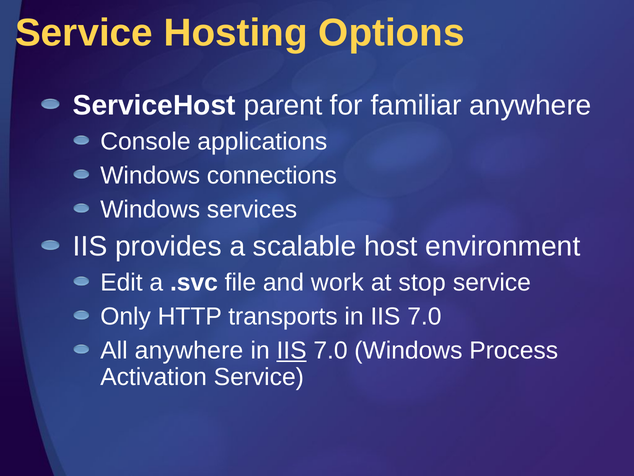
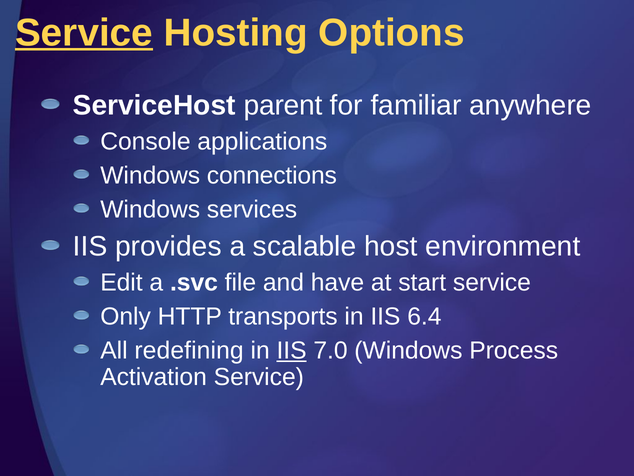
Service at (84, 33) underline: none -> present
work: work -> have
stop: stop -> start
transports in IIS 7.0: 7.0 -> 6.4
All anywhere: anywhere -> redefining
